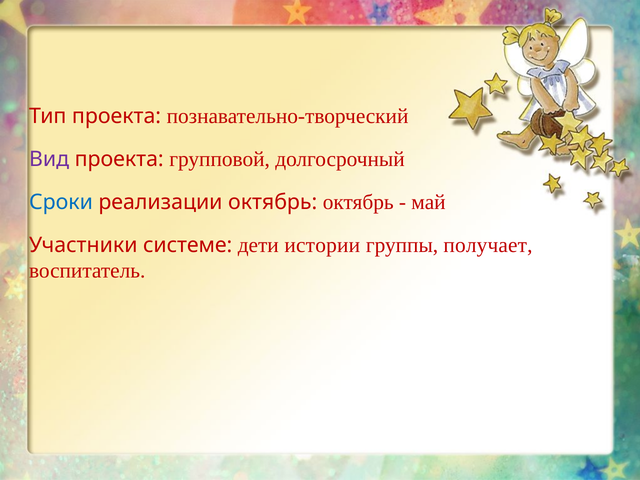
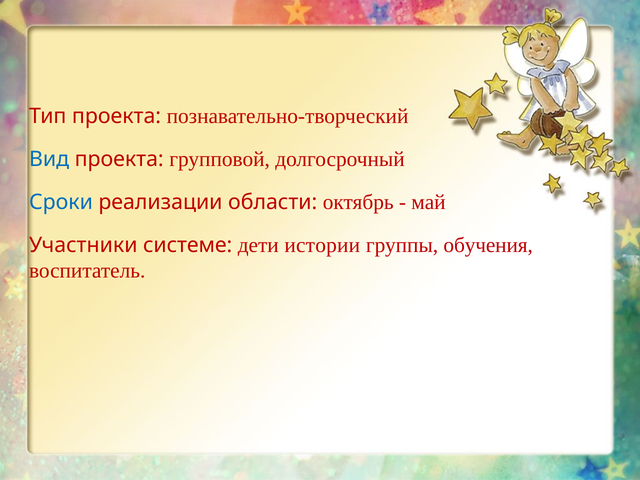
Вид colour: purple -> blue
реализации октябрь: октябрь -> области
получает: получает -> обучения
